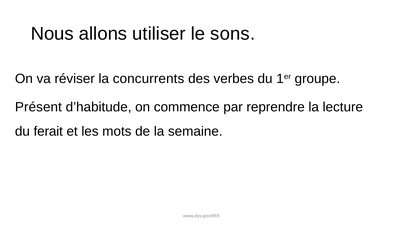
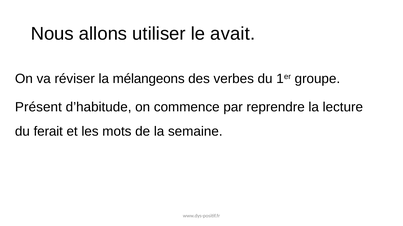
sons: sons -> avait
concurrents: concurrents -> mélangeons
